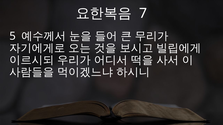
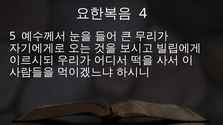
7: 7 -> 4
